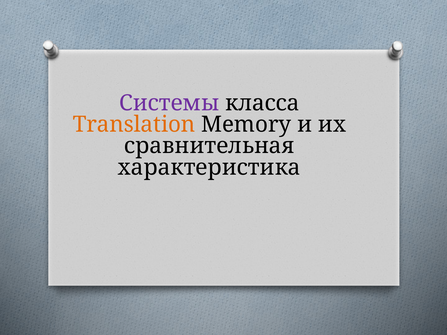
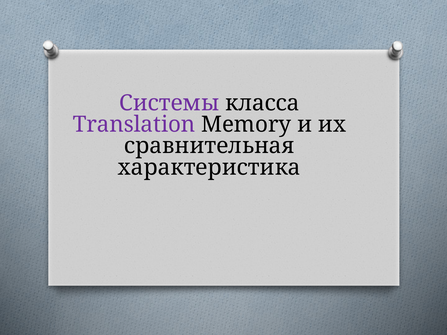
Translation colour: orange -> purple
